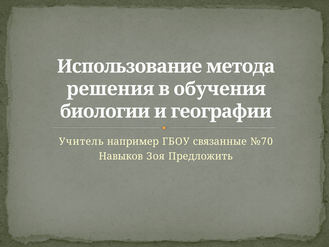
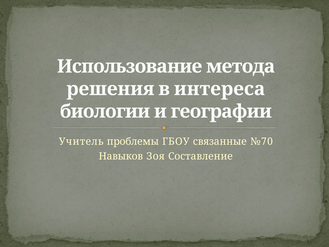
обучения: обучения -> интереса
например: например -> проблемы
Предложить: Предложить -> Составление
